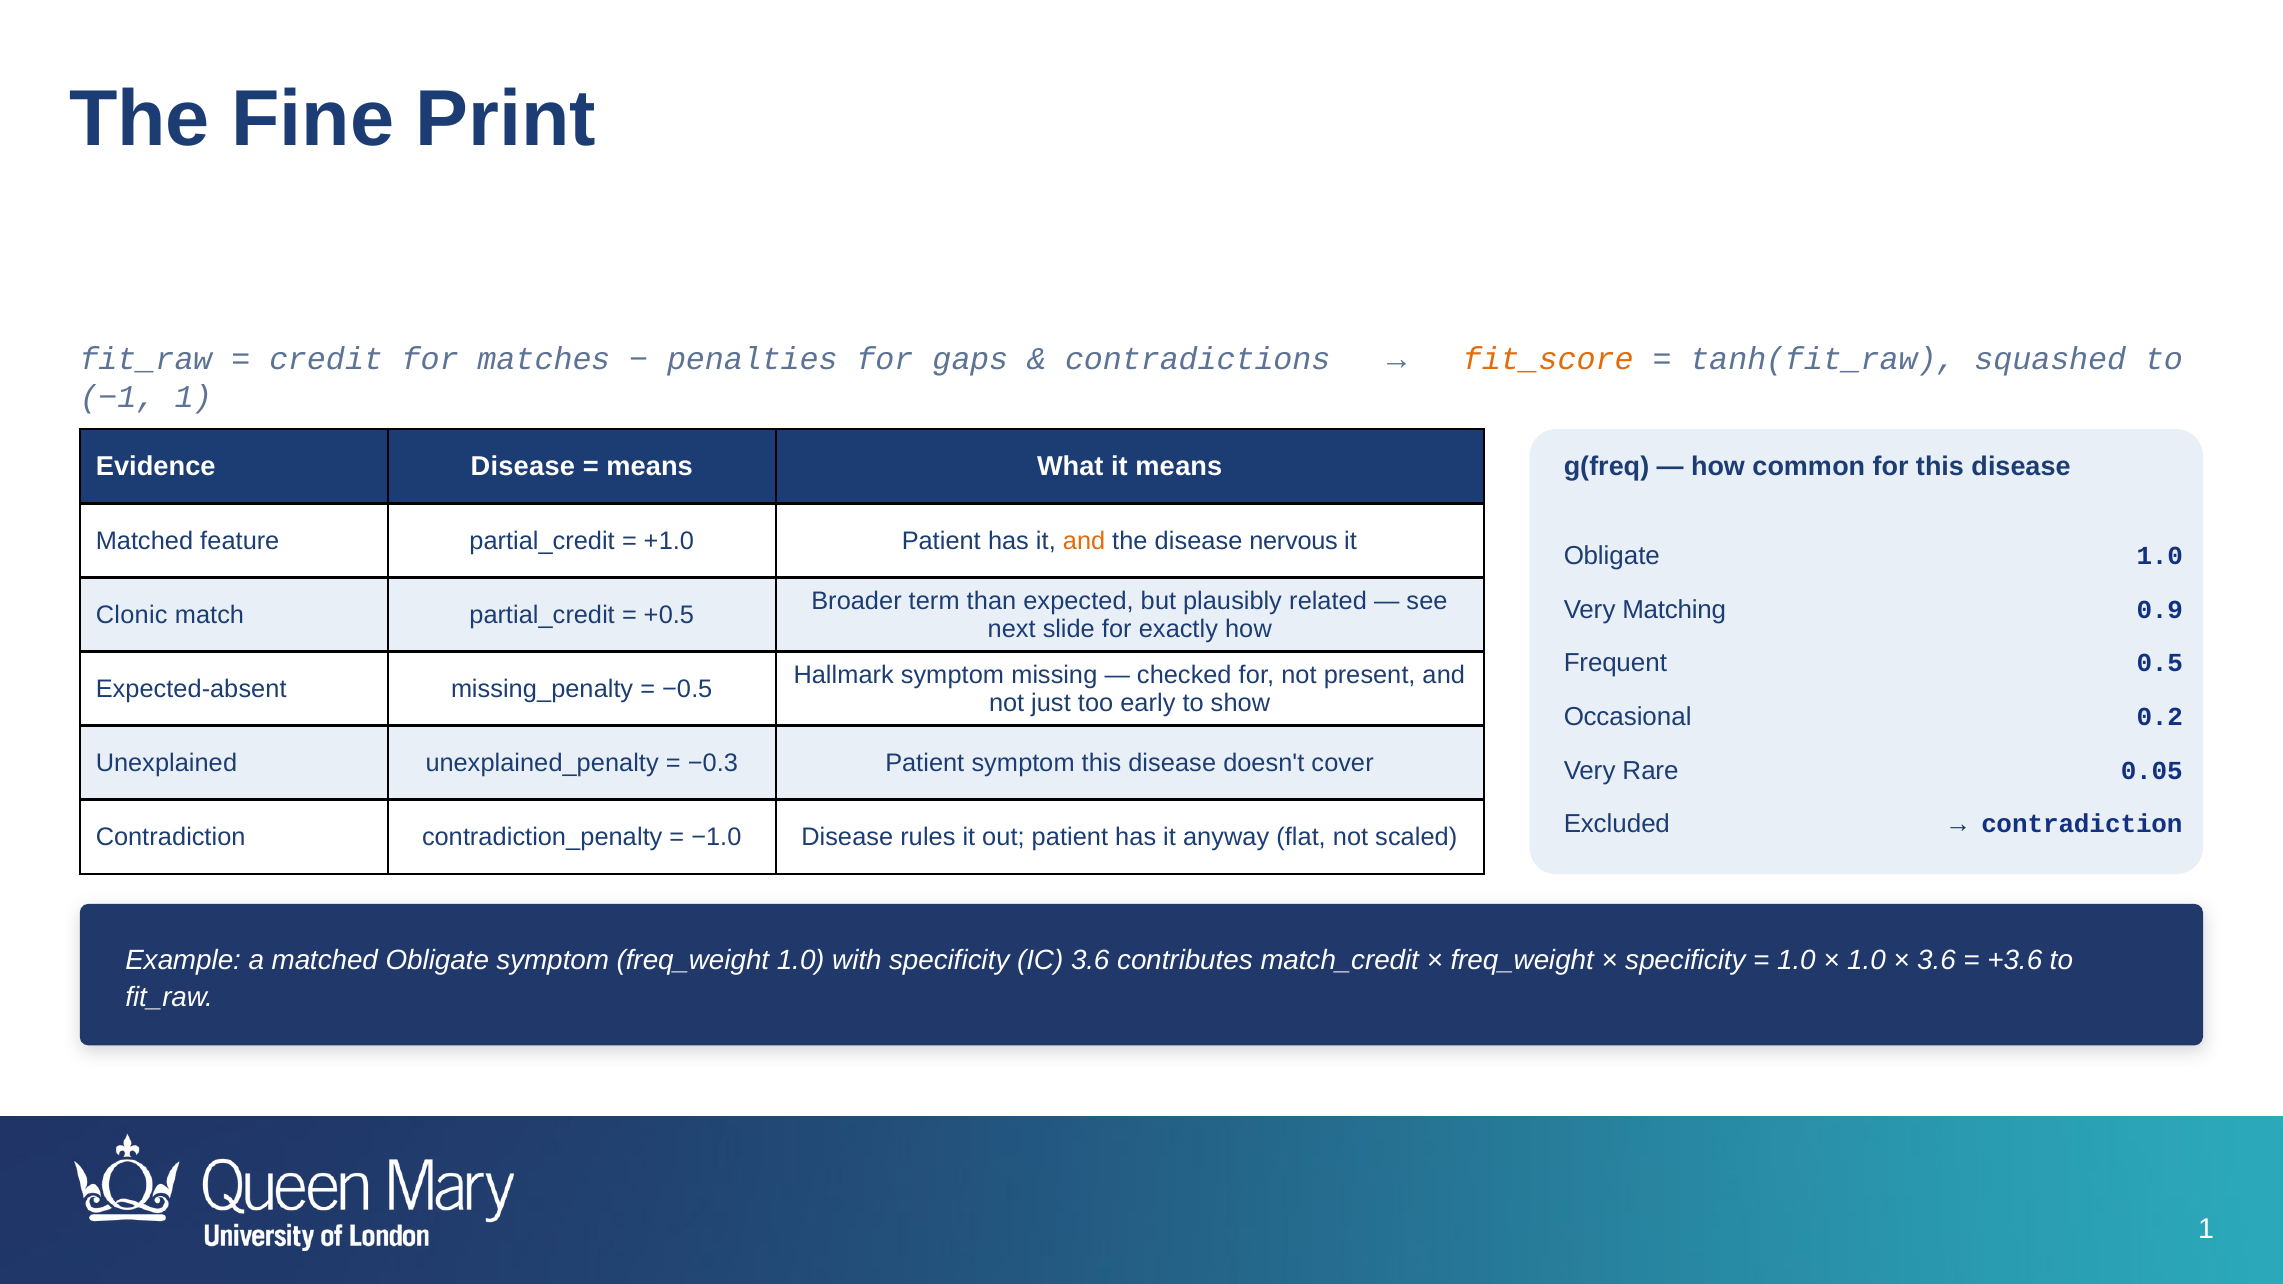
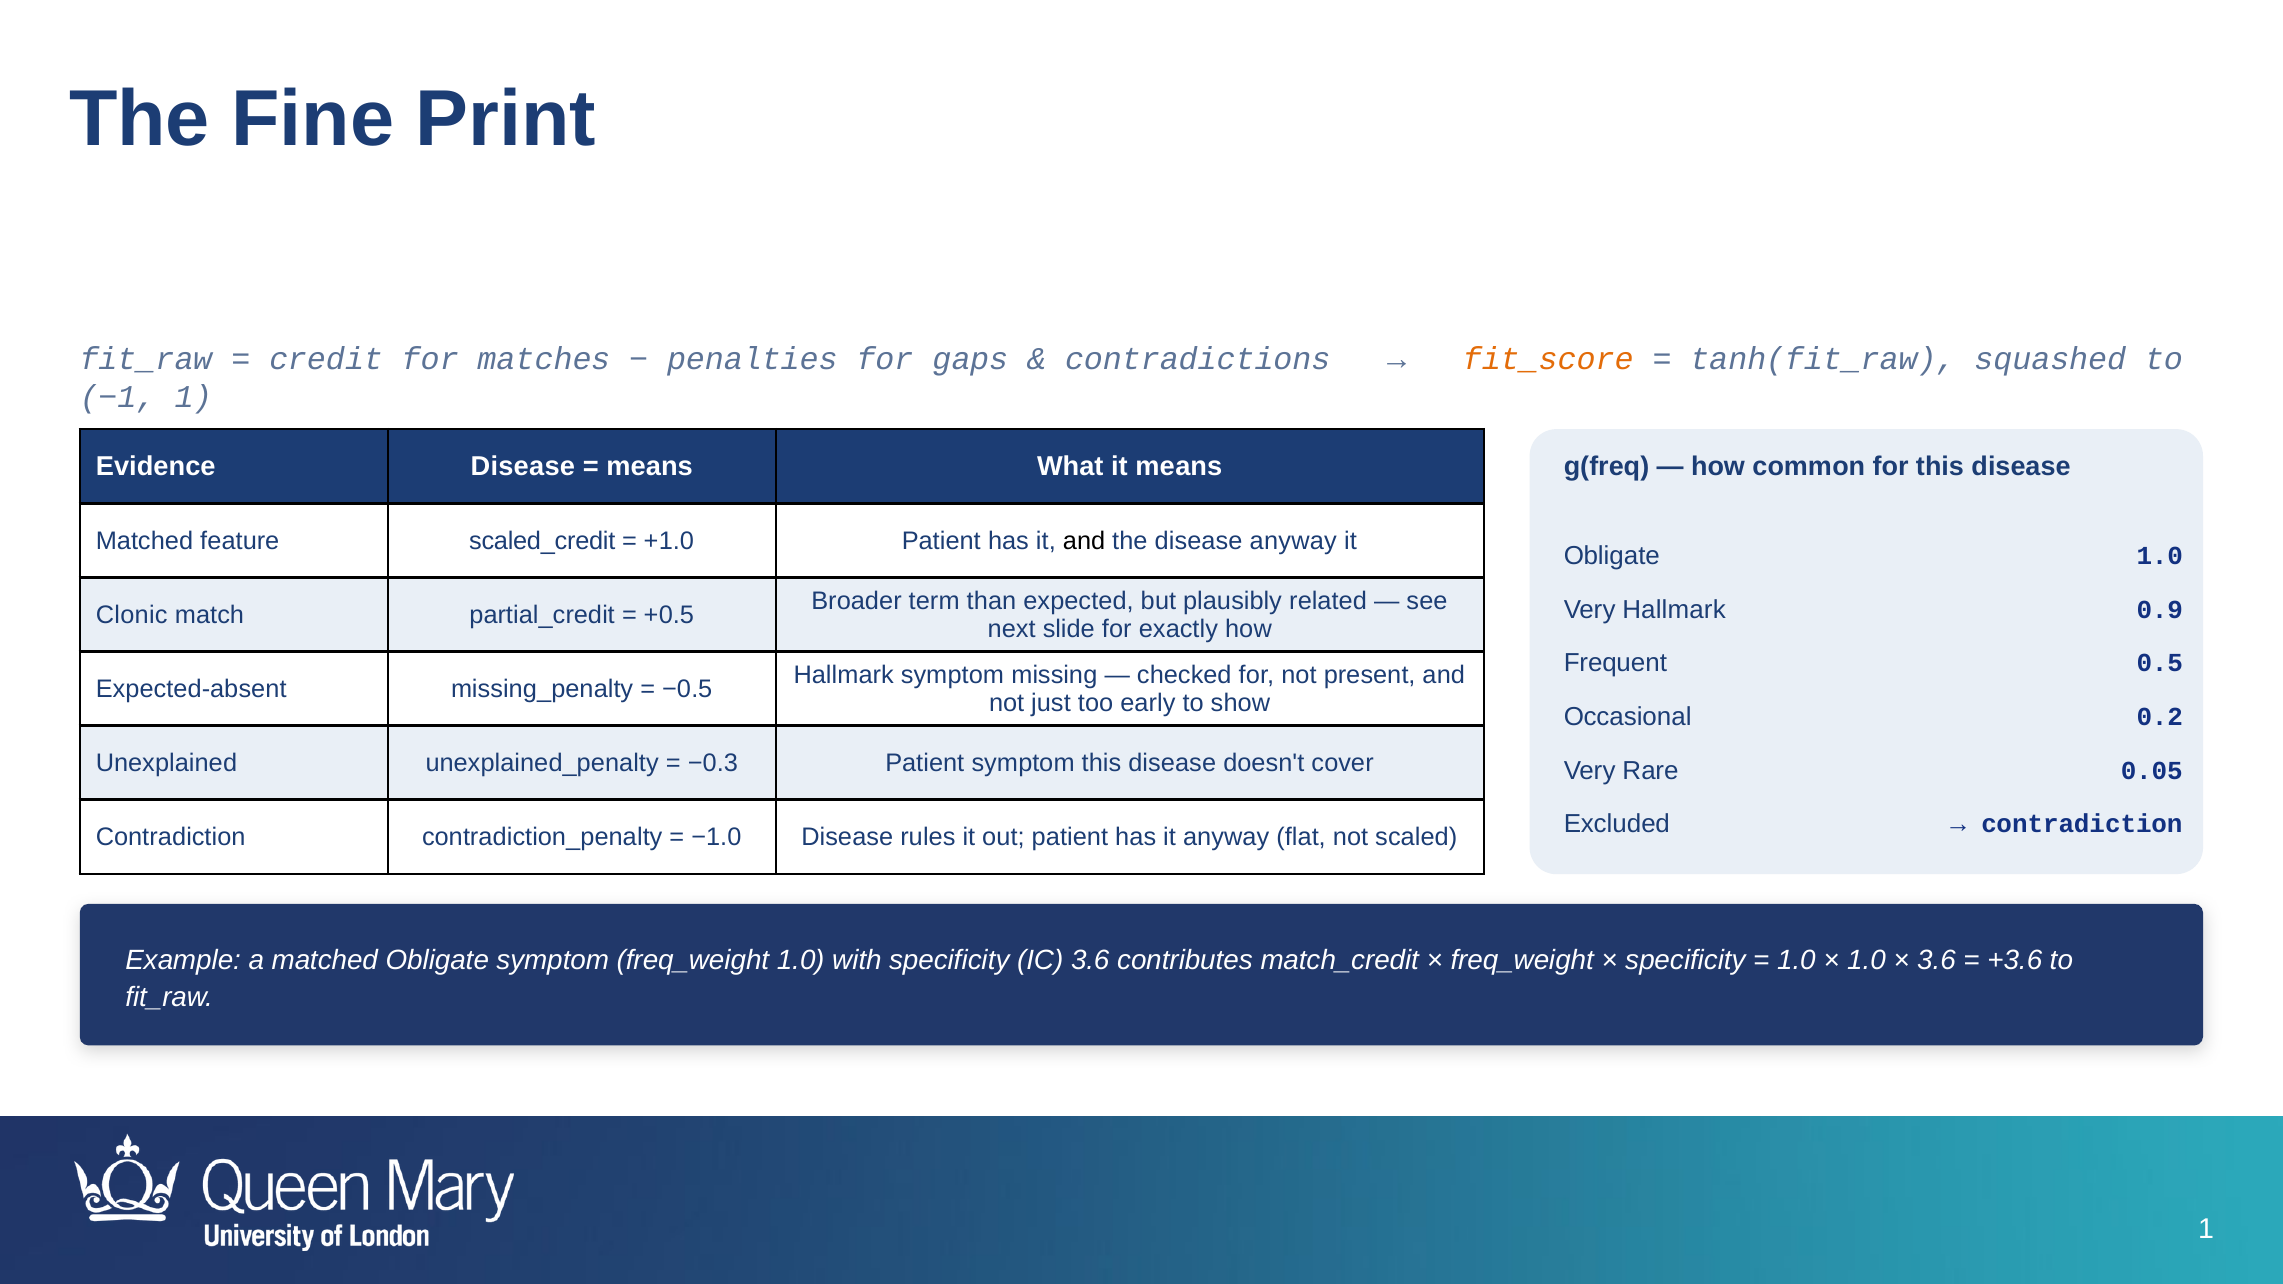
feature partial_credit: partial_credit -> scaled_credit
and at (1084, 541) colour: orange -> black
disease nervous: nervous -> anyway
Very Matching: Matching -> Hallmark
